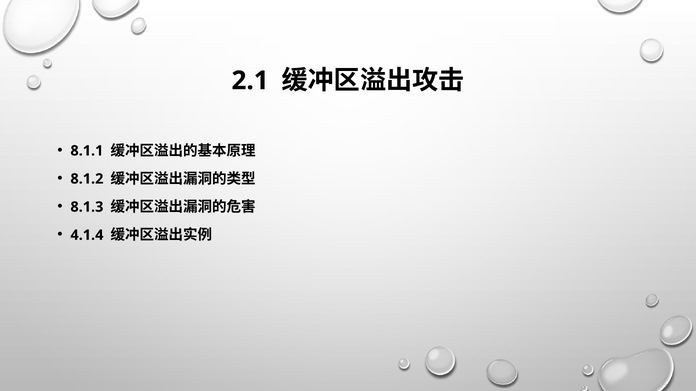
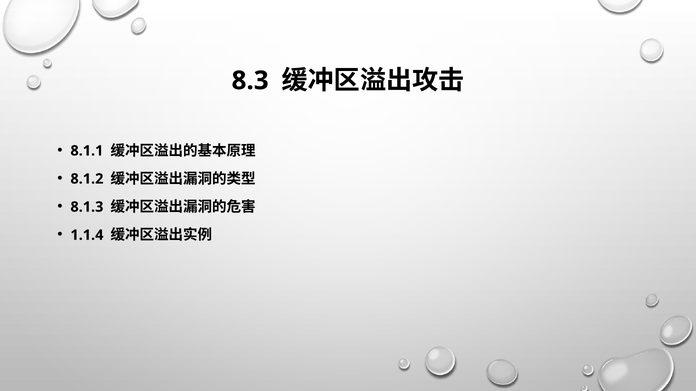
2.1: 2.1 -> 8.3
4.1.4: 4.1.4 -> 1.1.4
